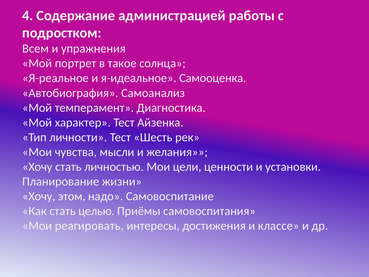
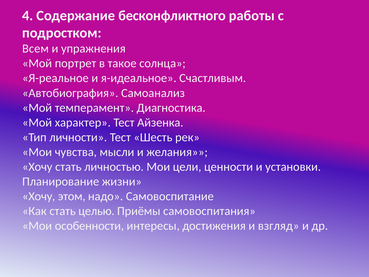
администрацией: администрацией -> бесконфликтного
Самооценка: Самооценка -> Счастливым
реагировать: реагировать -> особенности
классе: классе -> взгляд
